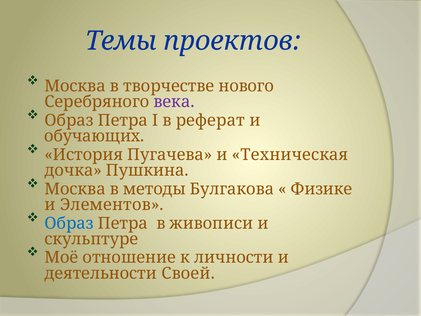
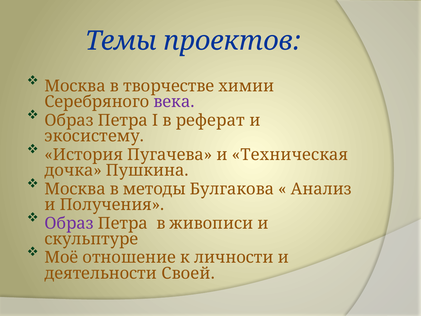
нового: нового -> химии
обучающих: обучающих -> экосистему
Физике: Физике -> Анализ
Элементов: Элементов -> Получения
Образ at (69, 223) colour: blue -> purple
